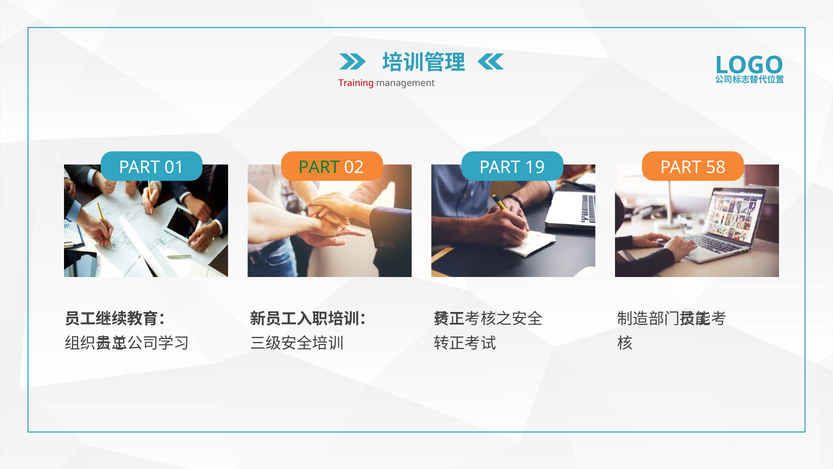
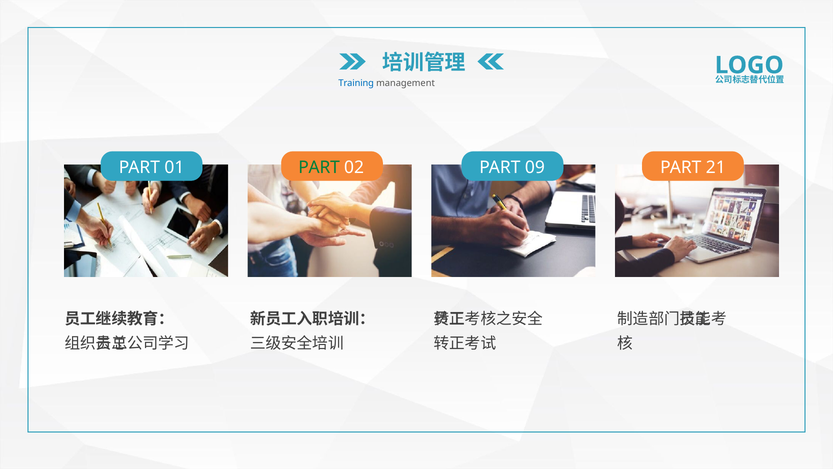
Training colour: red -> blue
19: 19 -> 09
58: 58 -> 21
